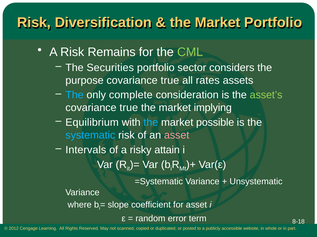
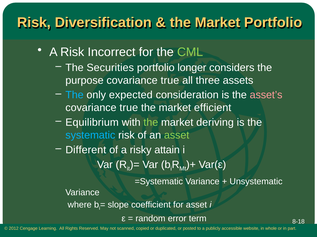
Remains: Remains -> Incorrect
sector: sector -> longer
rates: rates -> three
complete: complete -> expected
asset’s colour: light green -> pink
implying: implying -> efficient
the at (151, 123) colour: light blue -> light green
possible: possible -> deriving
asset at (177, 135) colour: pink -> light green
Intervals: Intervals -> Different
